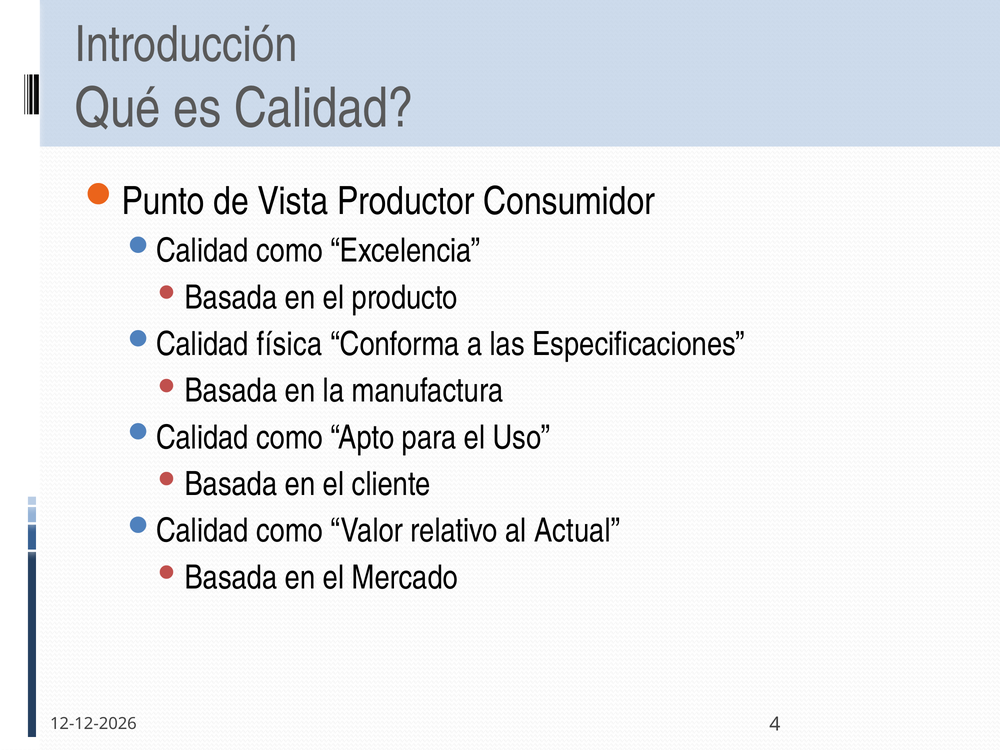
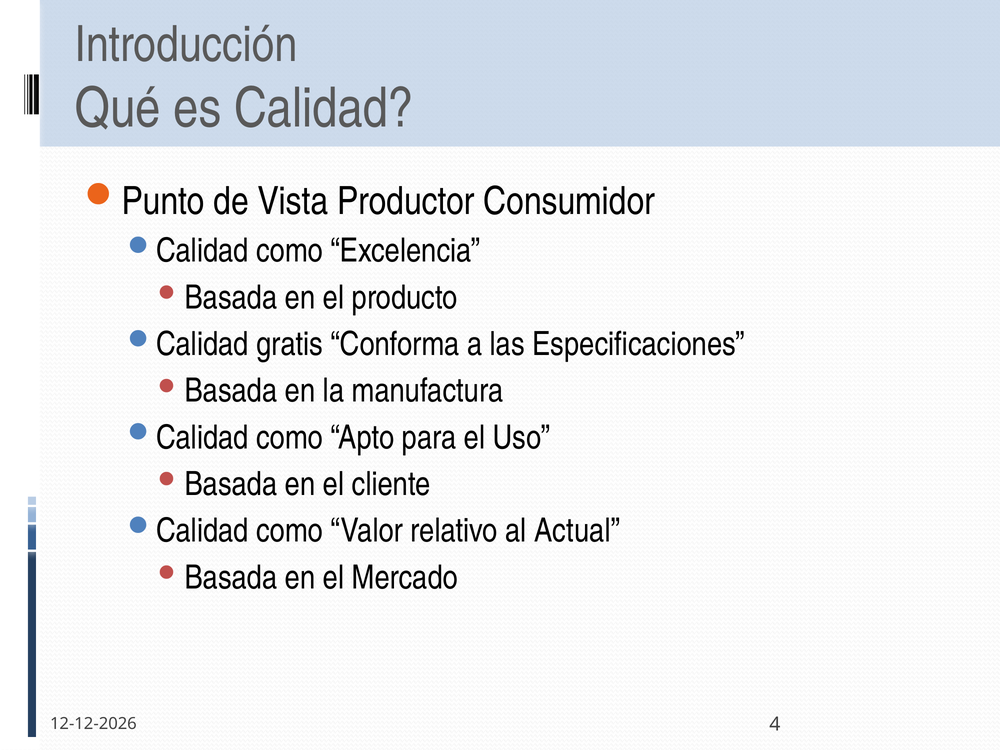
física: física -> gratis
